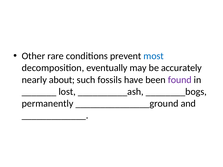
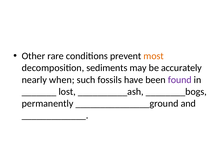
most colour: blue -> orange
eventually: eventually -> sediments
about: about -> when
